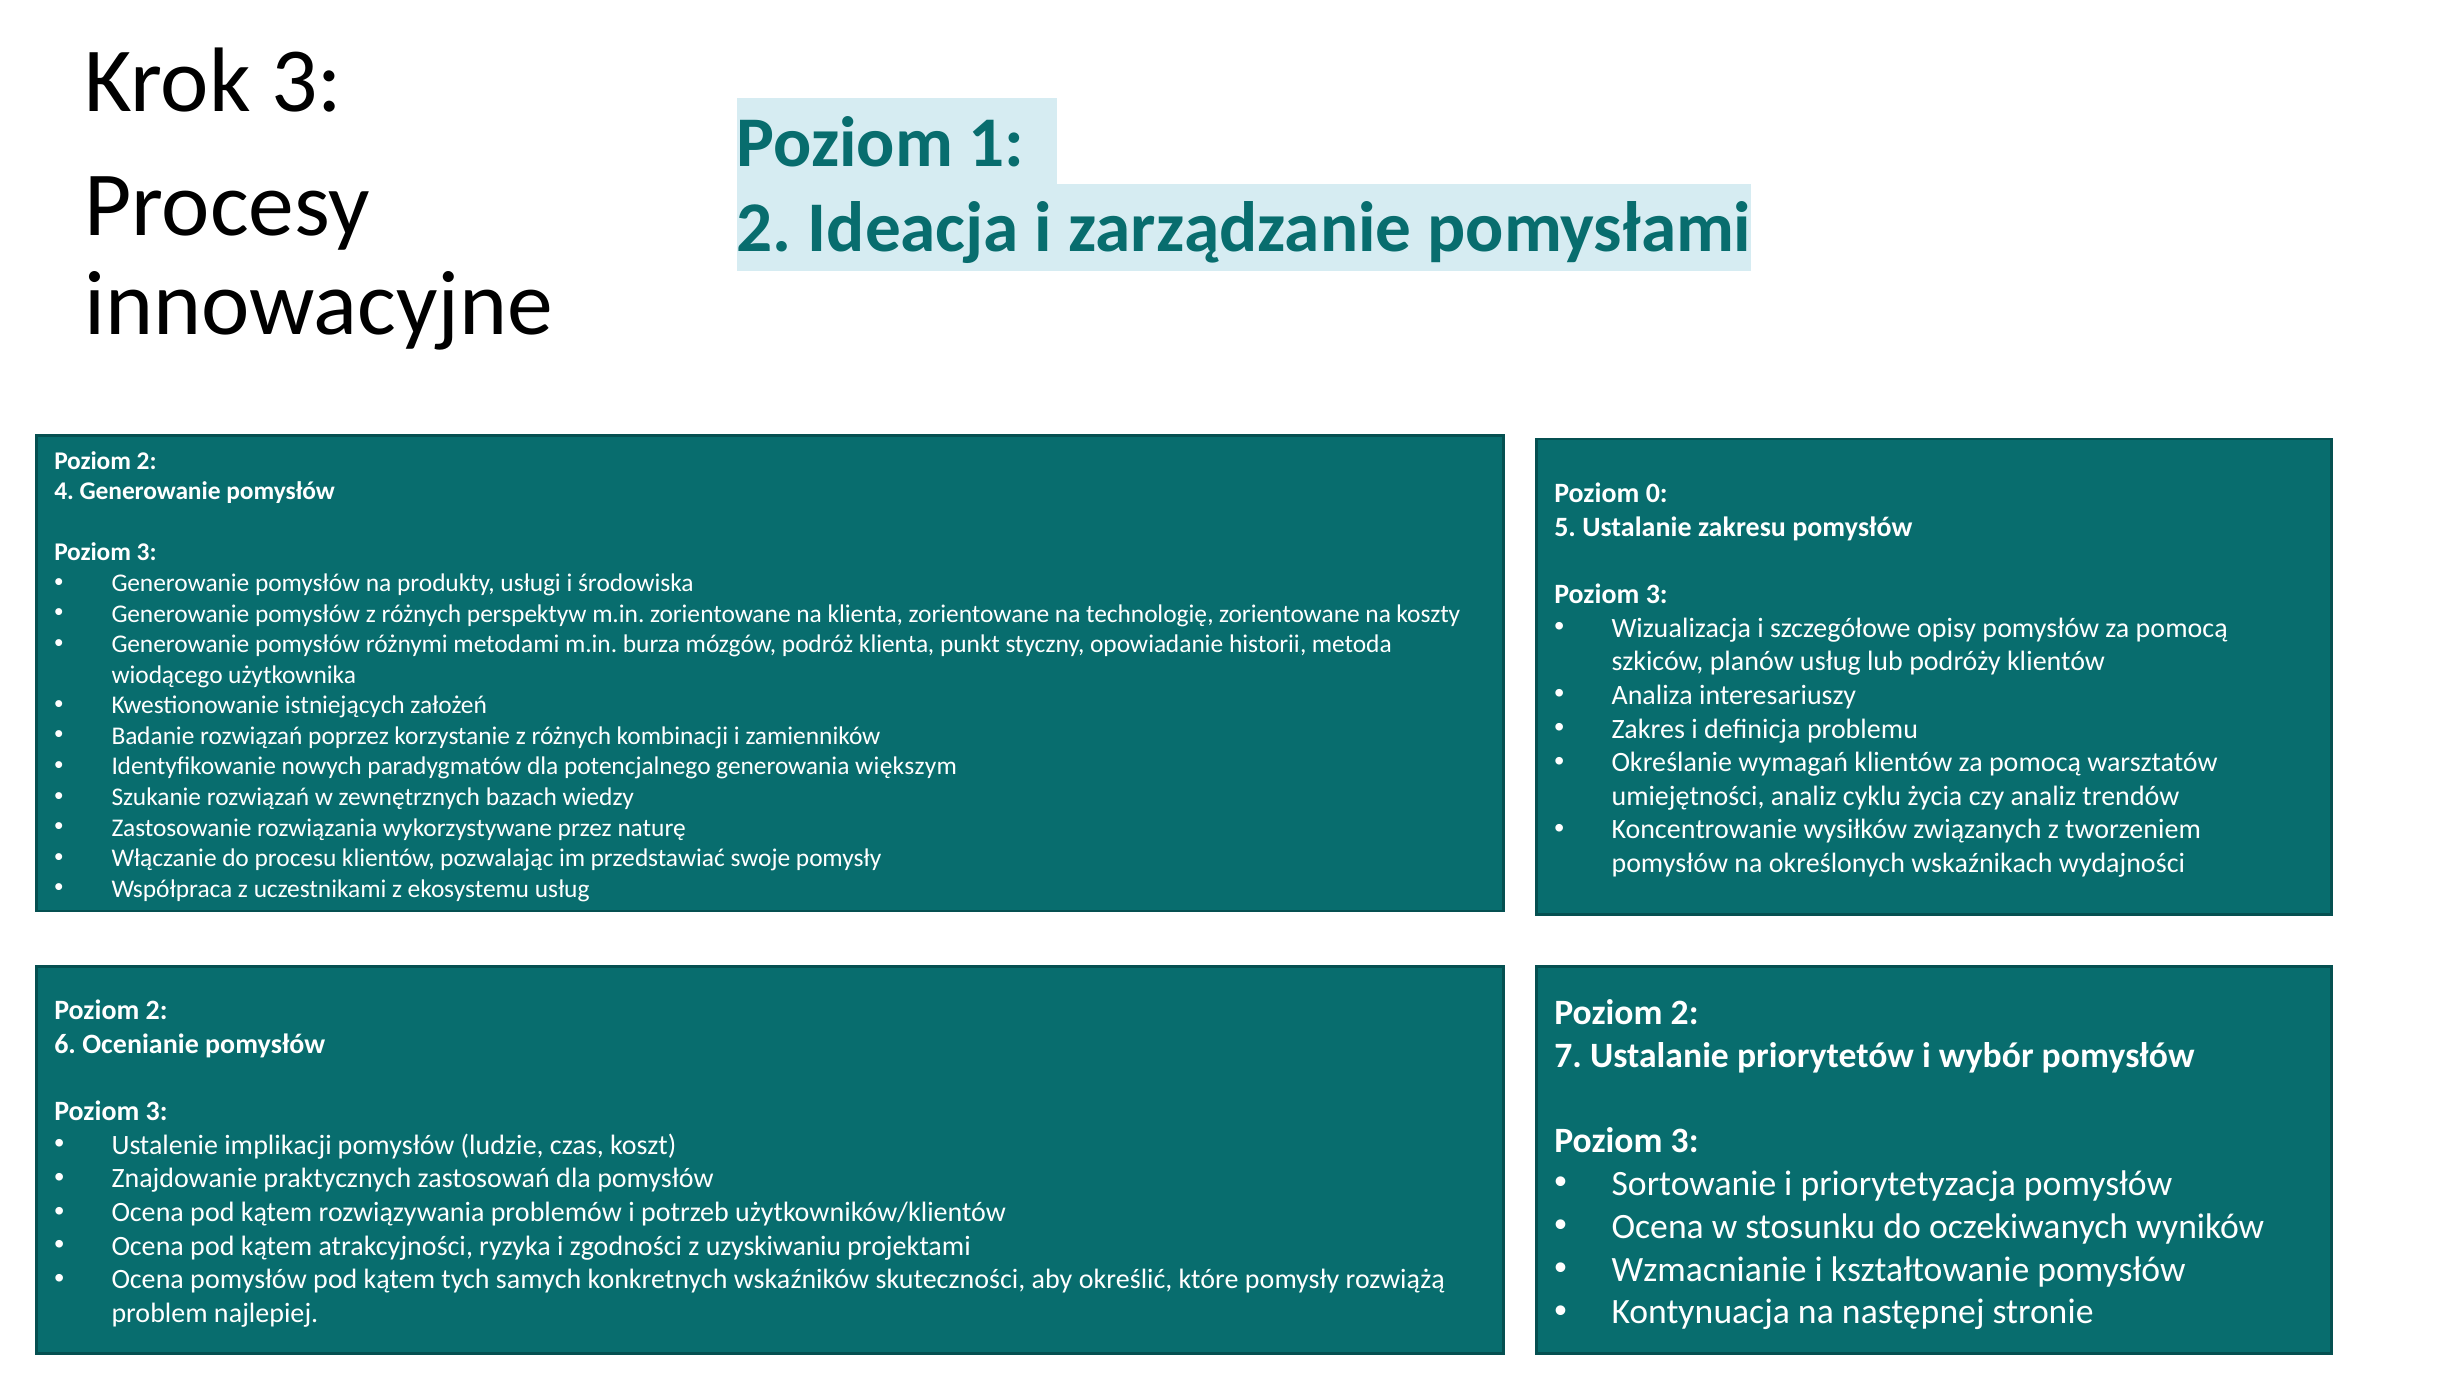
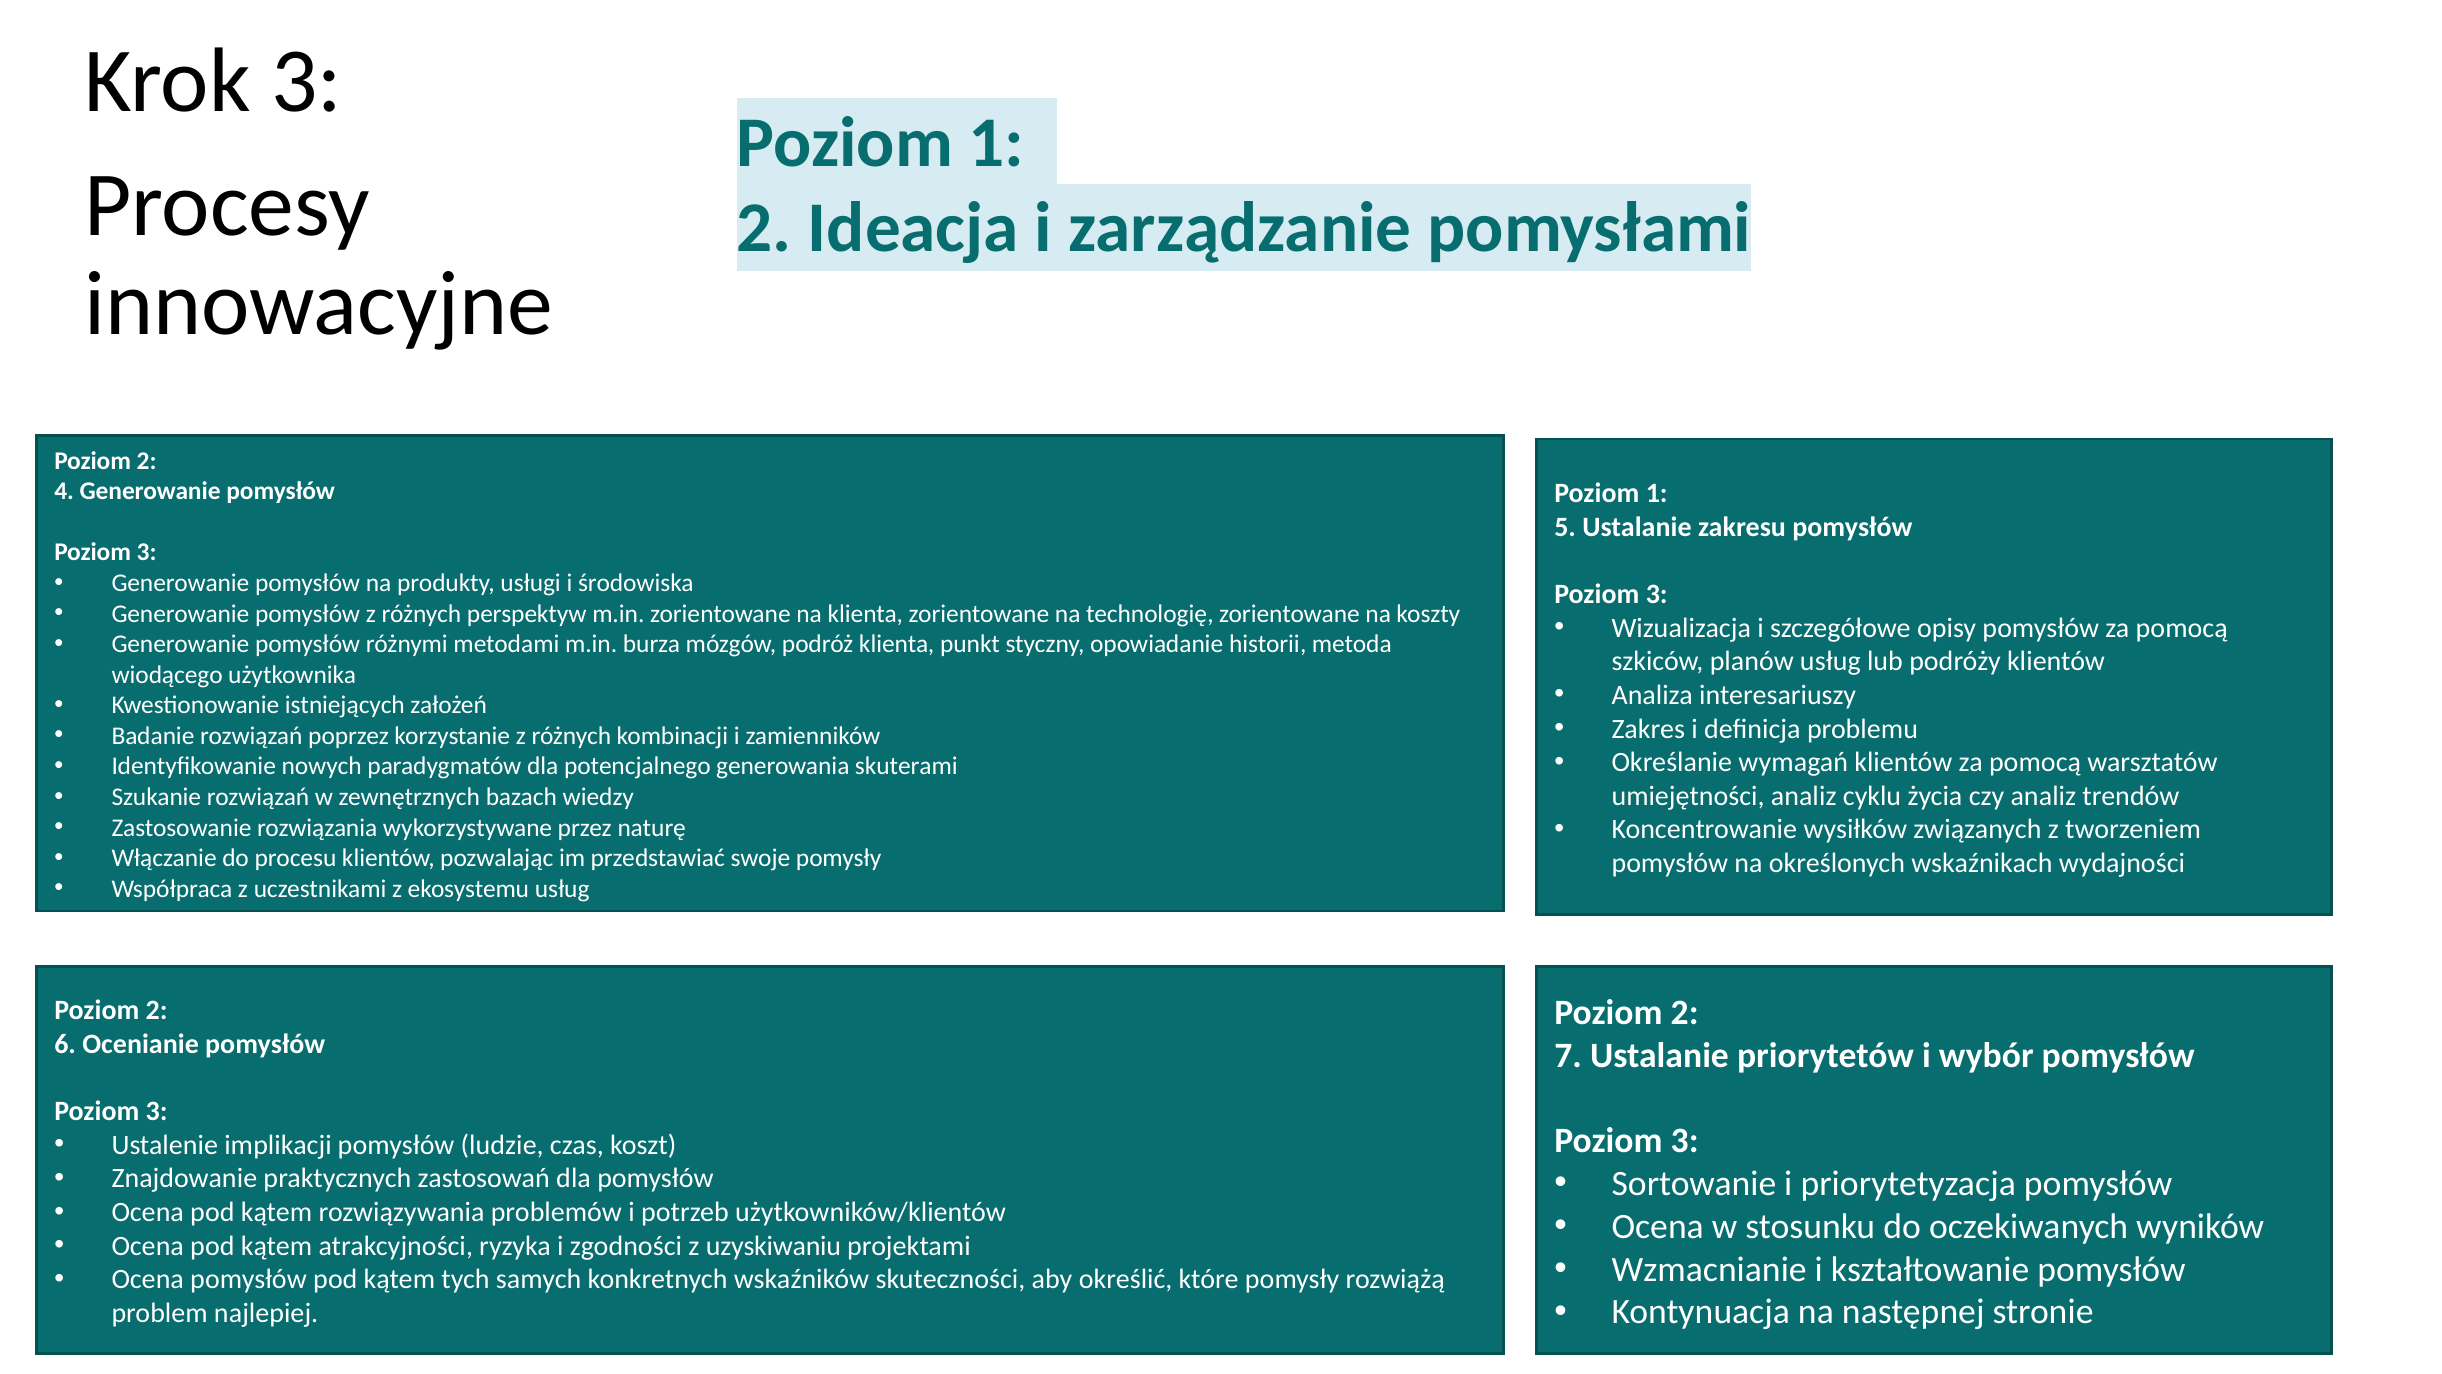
0 at (1657, 493): 0 -> 1
większym: większym -> skuterami
